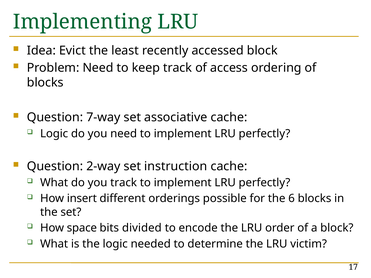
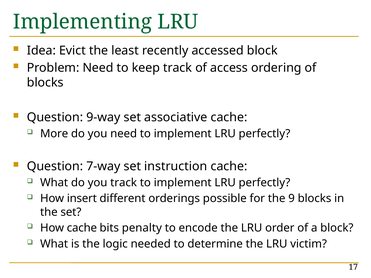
7-way: 7-way -> 9-way
Logic at (54, 134): Logic -> More
2-way: 2-way -> 7-way
6: 6 -> 9
How space: space -> cache
divided: divided -> penalty
